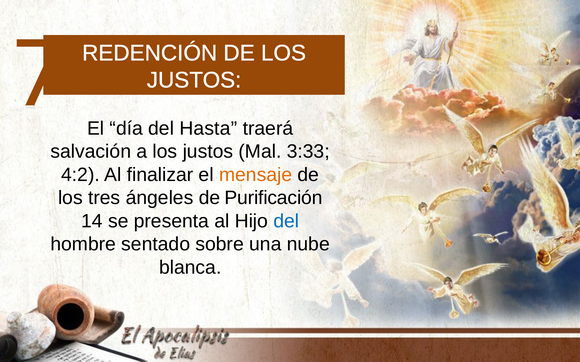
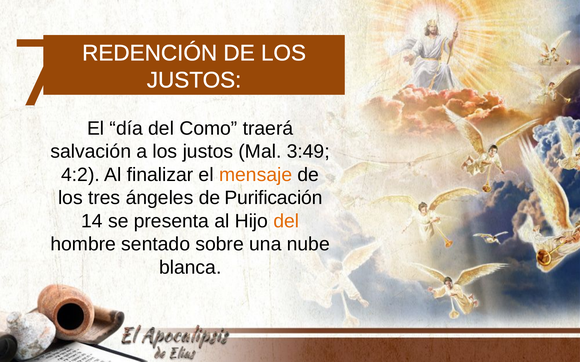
Hasta: Hasta -> Como
3:33: 3:33 -> 3:49
del at (286, 221) colour: blue -> orange
